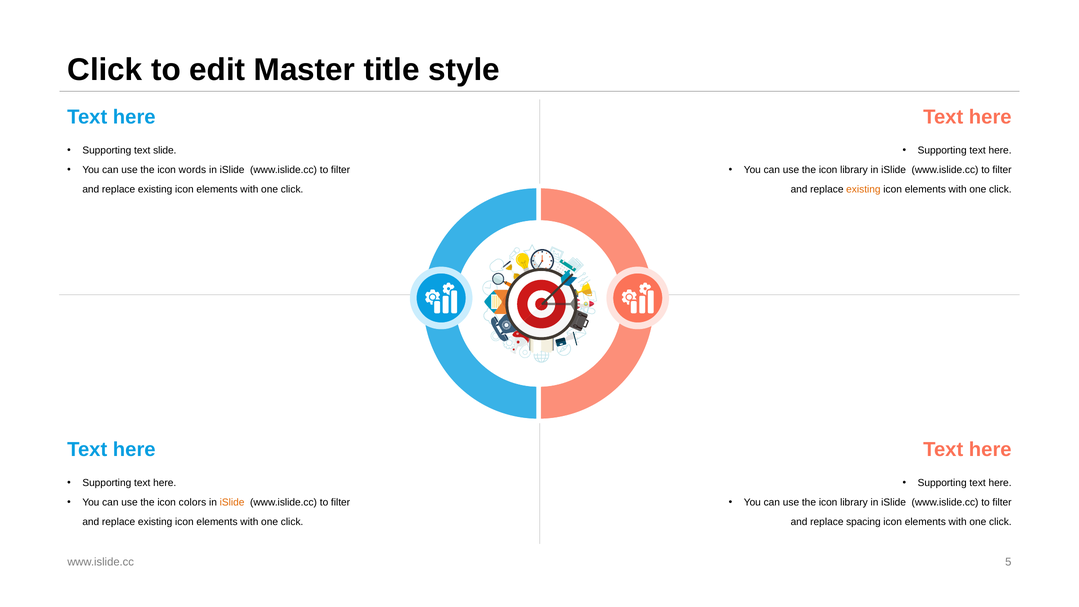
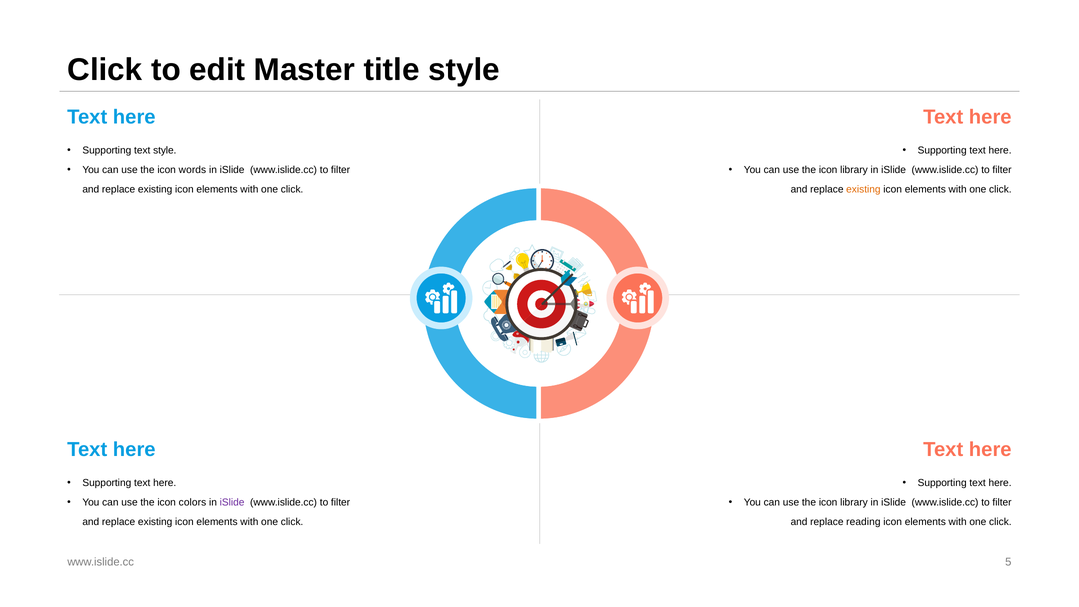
text slide: slide -> style
iSlide at (232, 502) colour: orange -> purple
spacing: spacing -> reading
